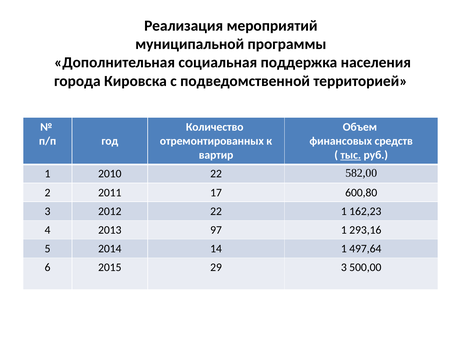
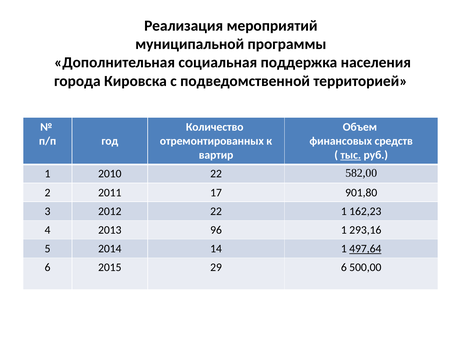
600,80: 600,80 -> 901,80
97: 97 -> 96
497,64 underline: none -> present
29 3: 3 -> 6
